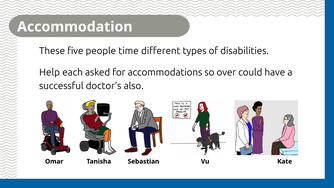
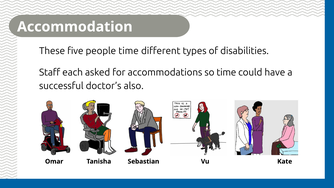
Help: Help -> Staff
so over: over -> time
